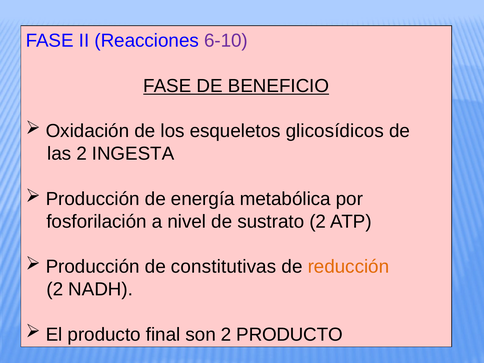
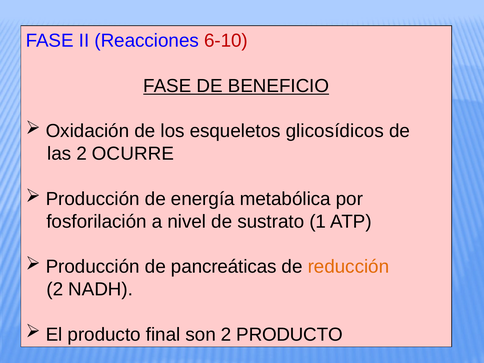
6-10 colour: purple -> red
INGESTA: INGESTA -> OCURRE
sustrato 2: 2 -> 1
constitutivas: constitutivas -> pancreáticas
